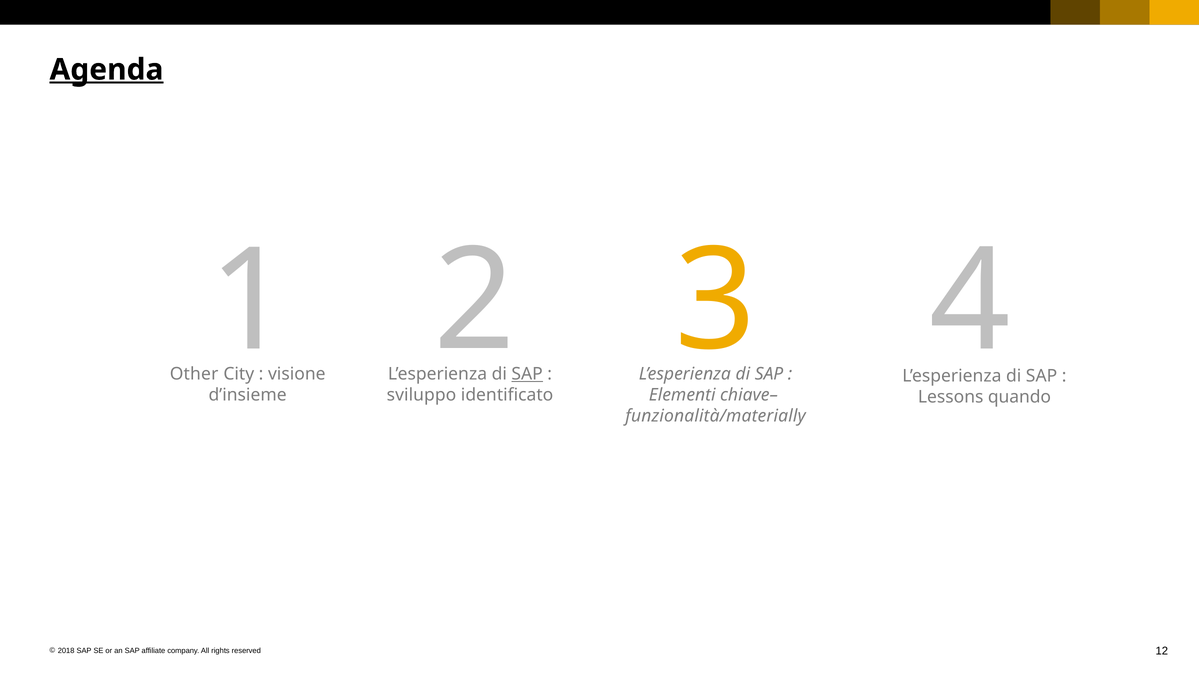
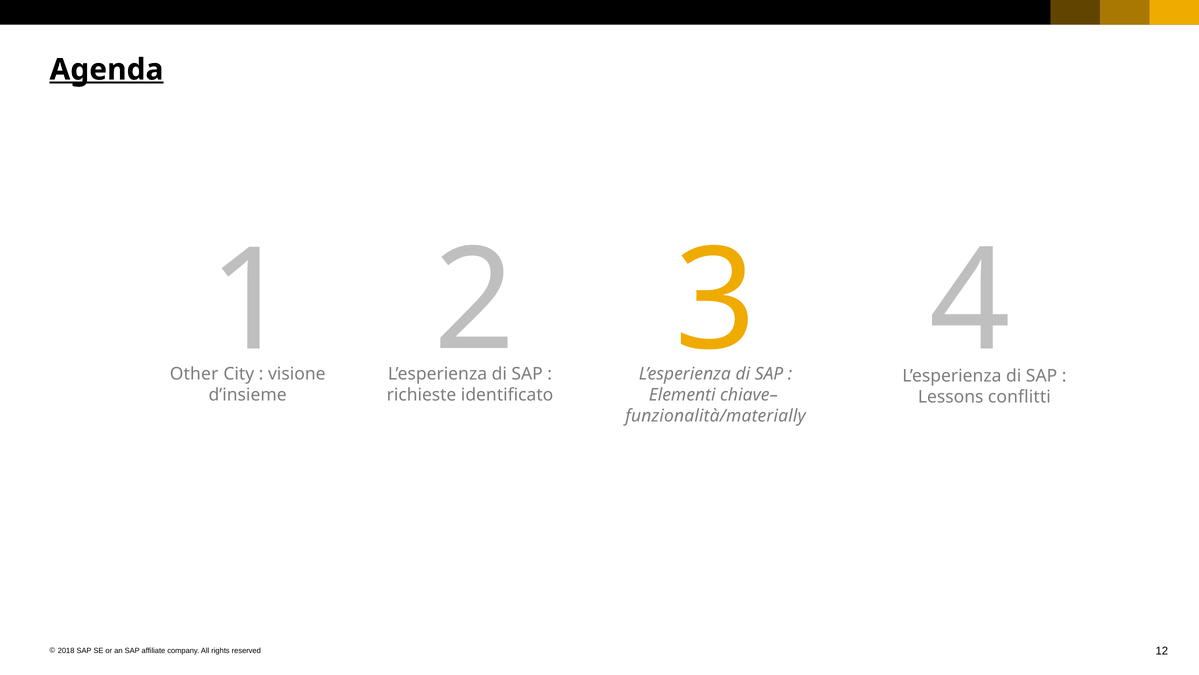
SAP at (527, 374) underline: present -> none
sviluppo: sviluppo -> richieste
quando: quando -> conflitti
